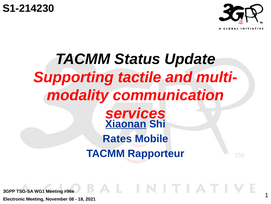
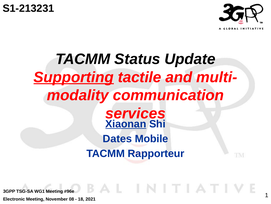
S1-214230: S1-214230 -> S1-213231
Supporting underline: none -> present
Rates: Rates -> Dates
